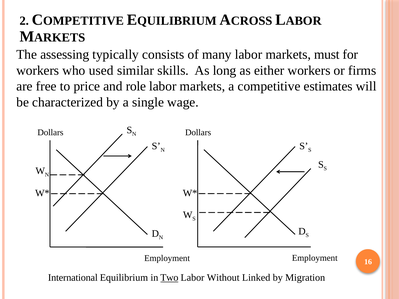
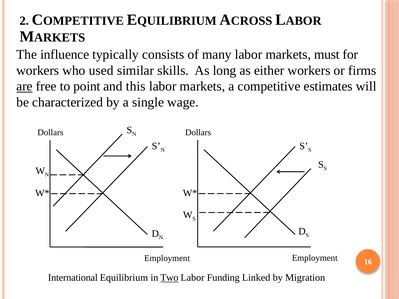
assessing: assessing -> influence
are underline: none -> present
price: price -> point
role: role -> this
Without: Without -> Funding
